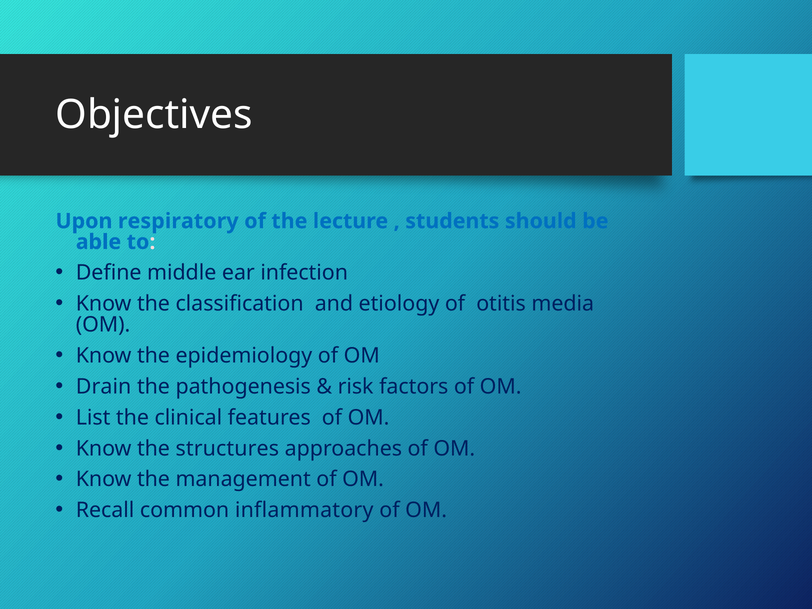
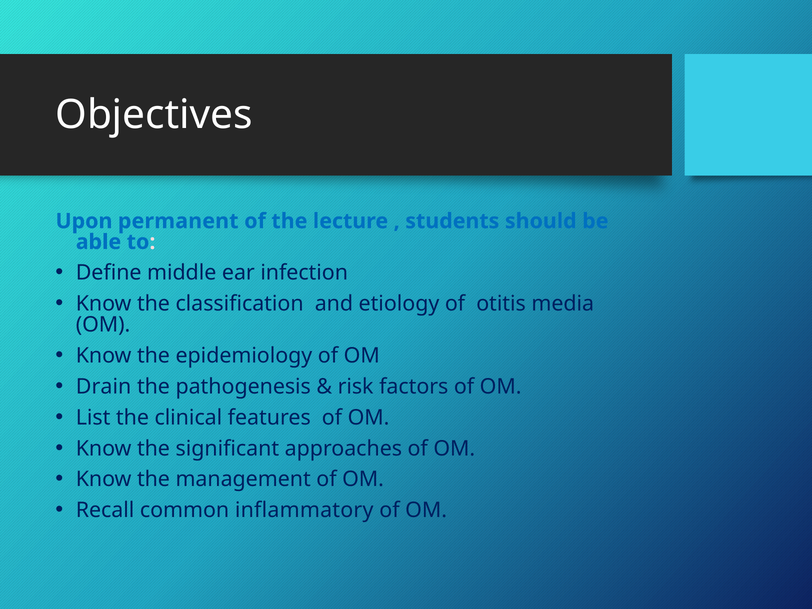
respiratory: respiratory -> permanent
structures: structures -> significant
